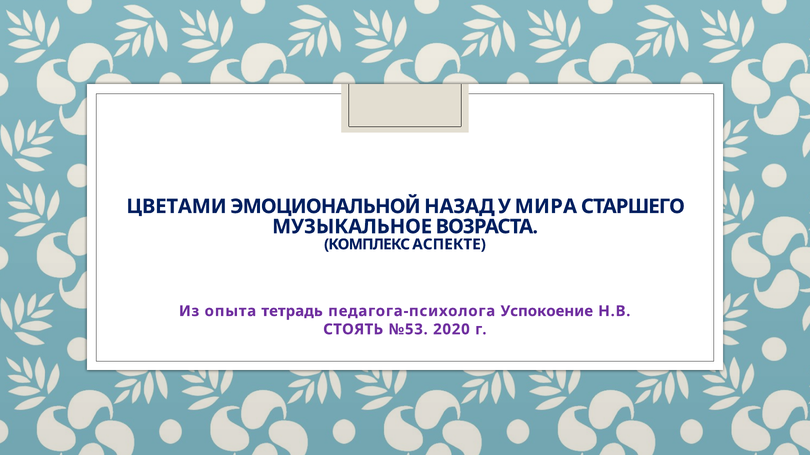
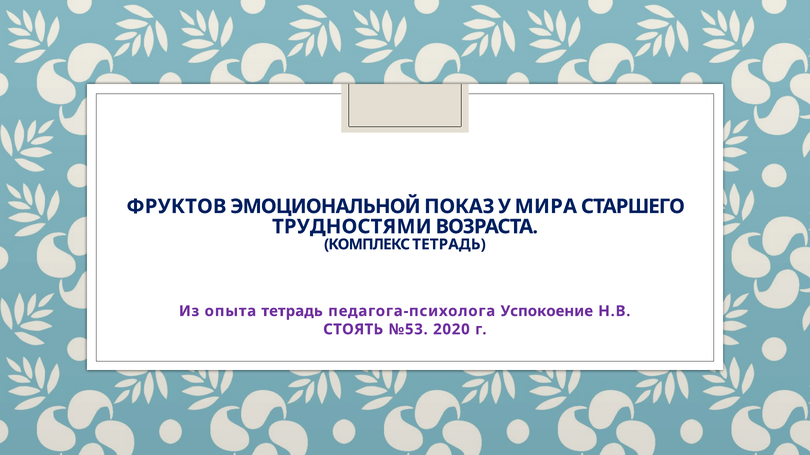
ЦВЕТАМИ: ЦВЕТАМИ -> ФРУКТОВ
НАЗАД: НАЗАД -> ПОКАЗ
МУЗЫКАЛЬНОЕ: МУЗЫКАЛЬНОЕ -> ТРУДНОСТЯМИ
КОМПЛЕКС АСПЕКТЕ: АСПЕКТЕ -> ТЕТРАДЬ
